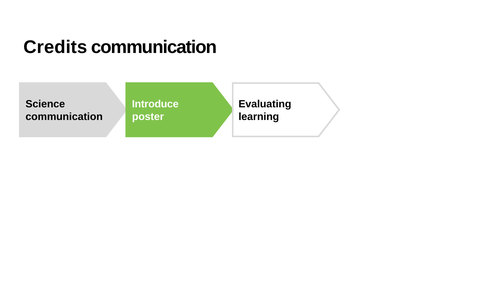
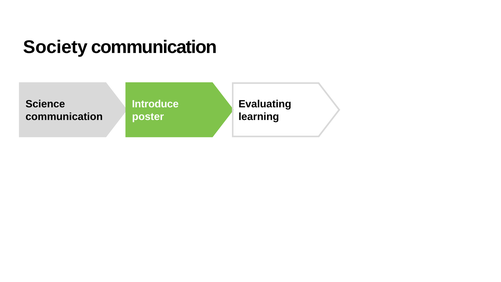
Credits: Credits -> Society
